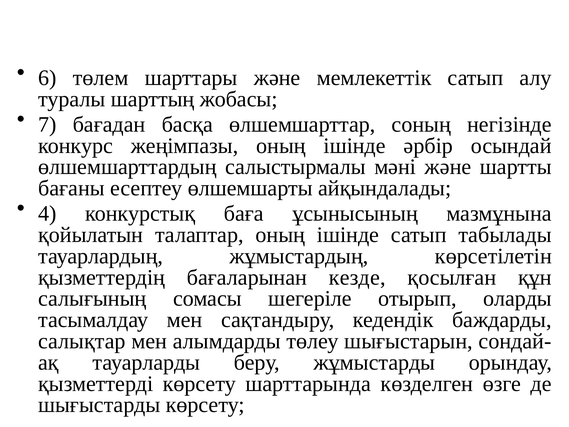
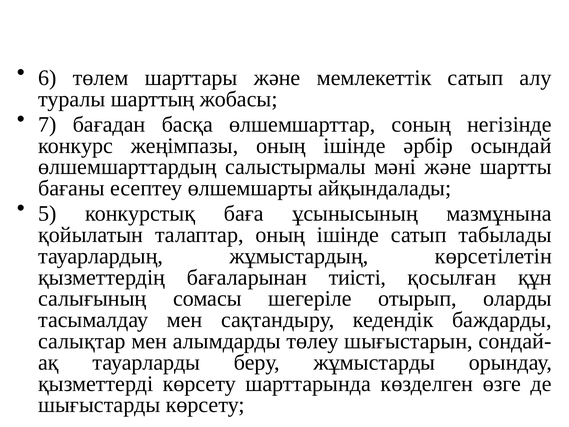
4: 4 -> 5
кезде: кезде -> тиісті
